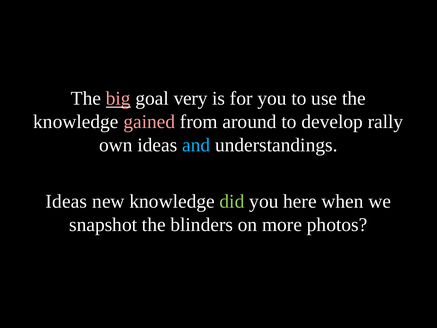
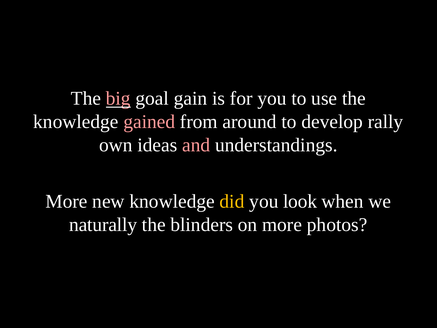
very: very -> gain
and colour: light blue -> pink
Ideas at (66, 201): Ideas -> More
did colour: light green -> yellow
here: here -> look
snapshot: snapshot -> naturally
